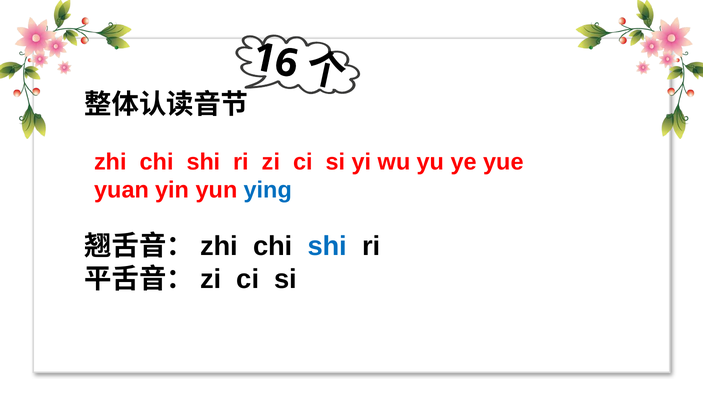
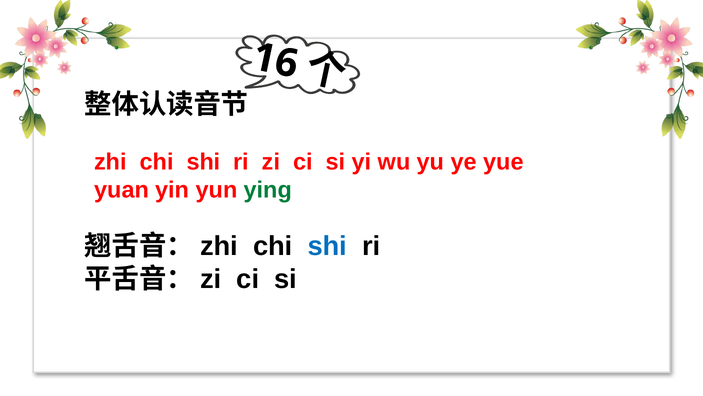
ying colour: blue -> green
